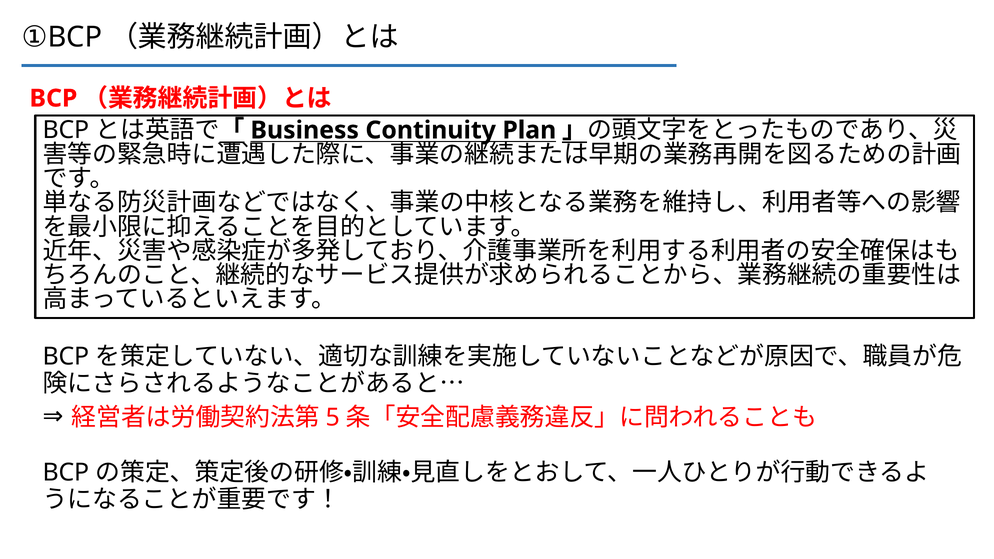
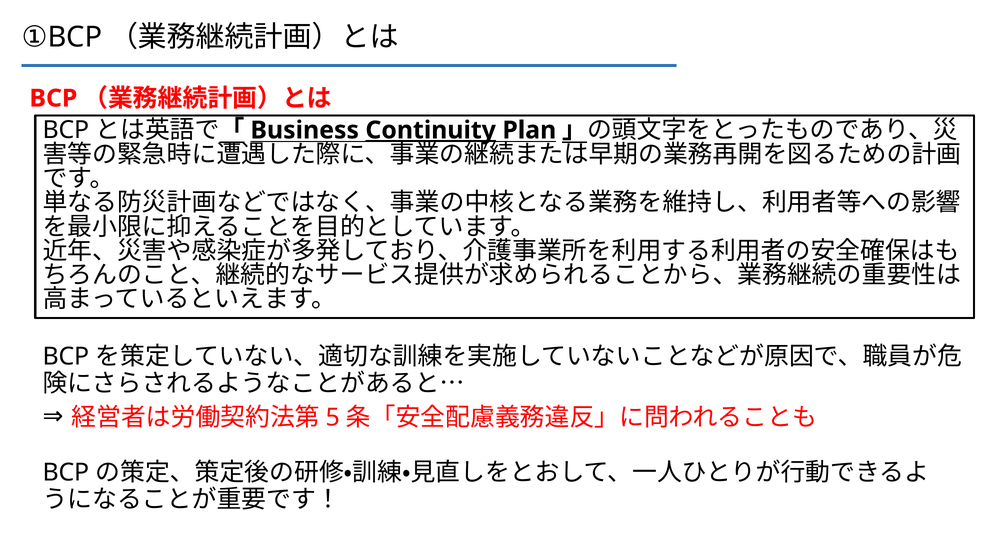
Continuity underline: none -> present
